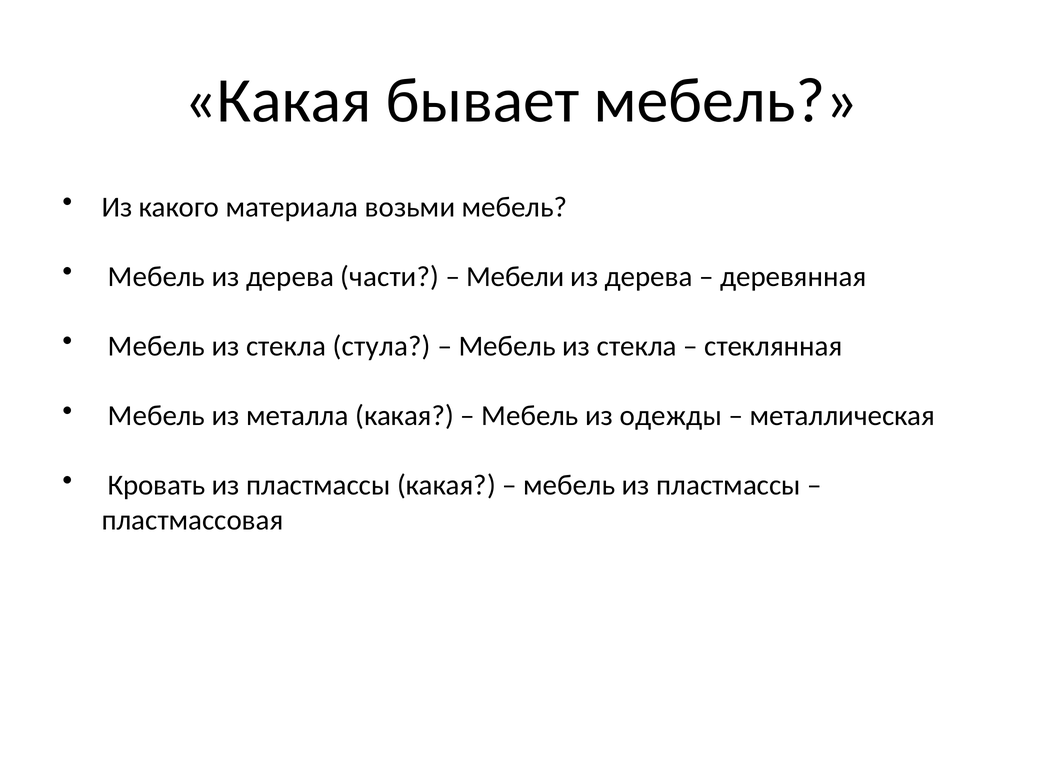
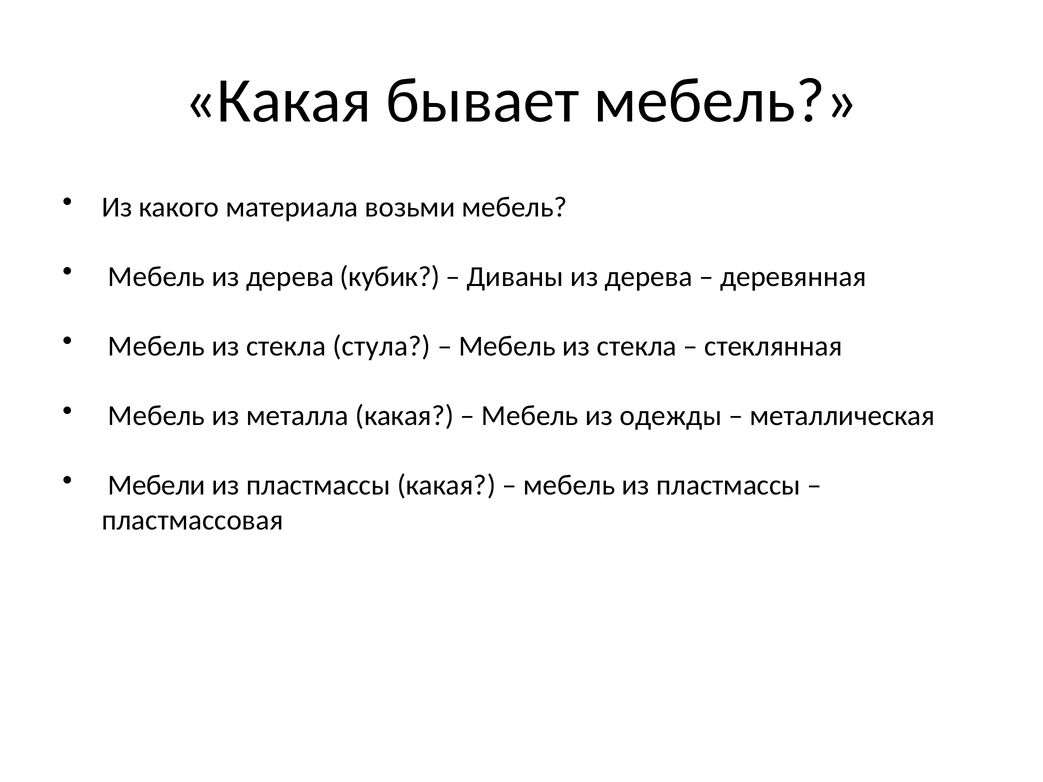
части: части -> кубик
Мебели: Мебели -> Диваны
Кровать: Кровать -> Мебели
